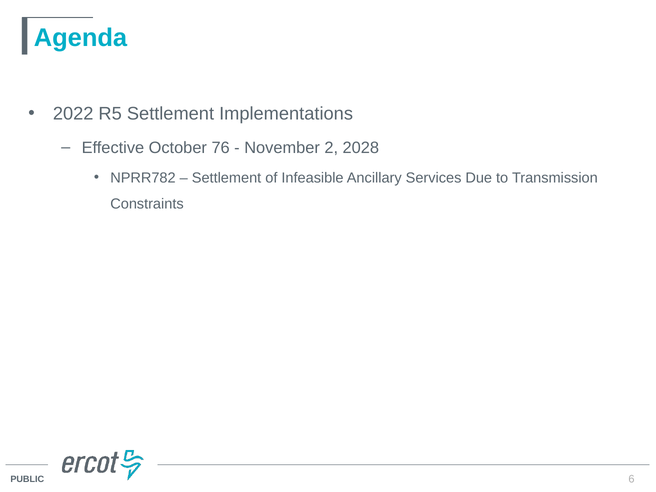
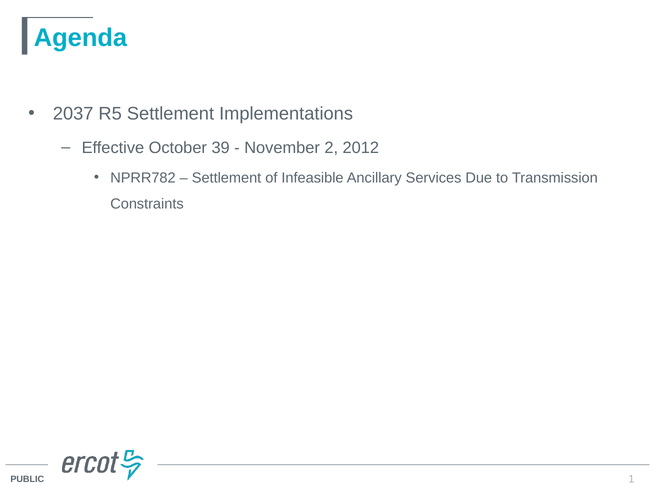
2022: 2022 -> 2037
76: 76 -> 39
2028: 2028 -> 2012
6: 6 -> 1
